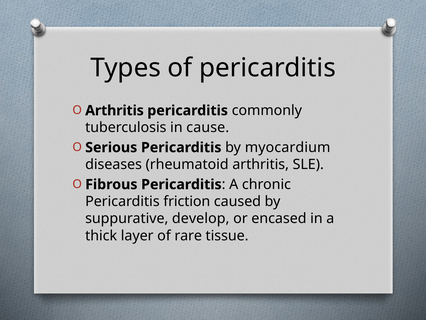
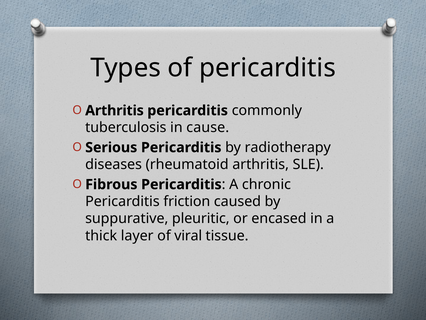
myocardium: myocardium -> radiotherapy
develop: develop -> pleuritic
rare: rare -> viral
